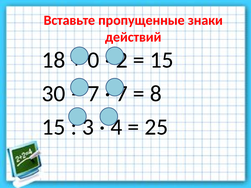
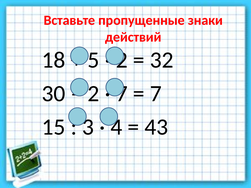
0: 0 -> 5
15 at (162, 60): 15 -> 32
7 at (93, 94): 7 -> 2
8 at (156, 94): 8 -> 7
25: 25 -> 43
